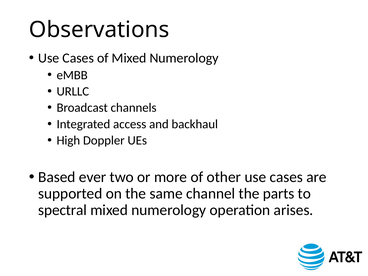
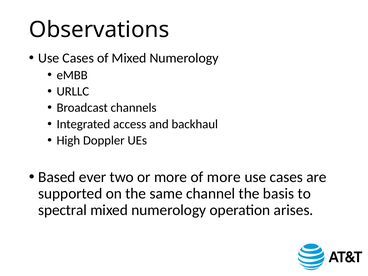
of other: other -> more
parts: parts -> basis
